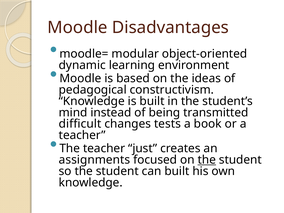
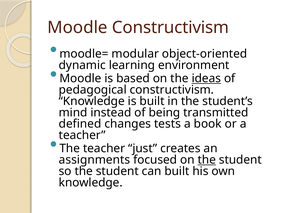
Moodle Disadvantages: Disadvantages -> Constructivism
ideas underline: none -> present
difficult: difficult -> defined
